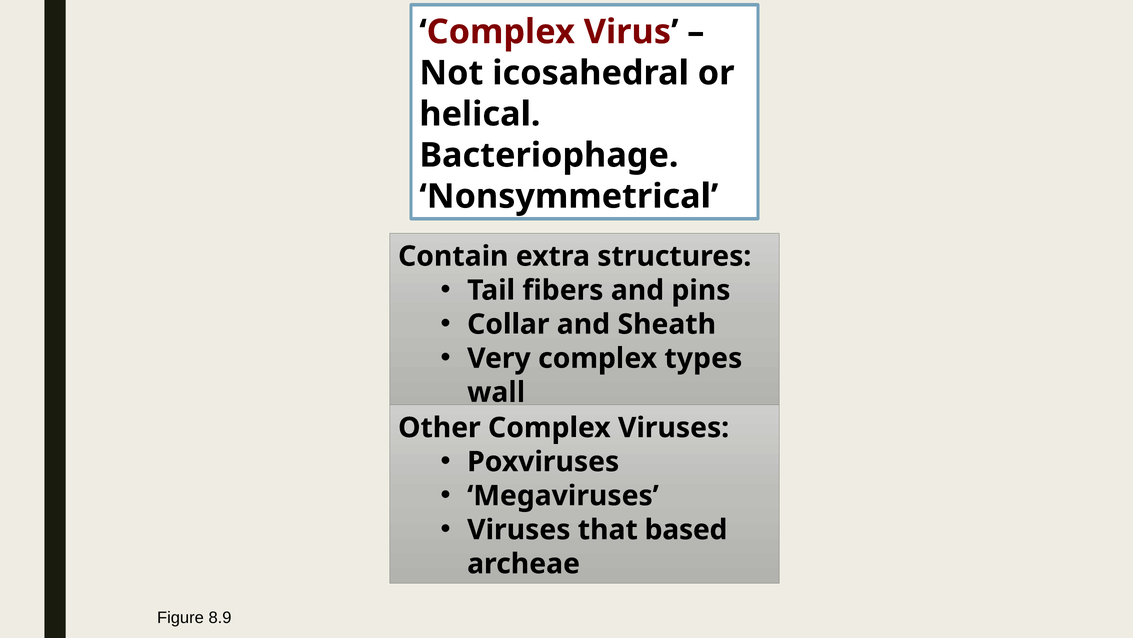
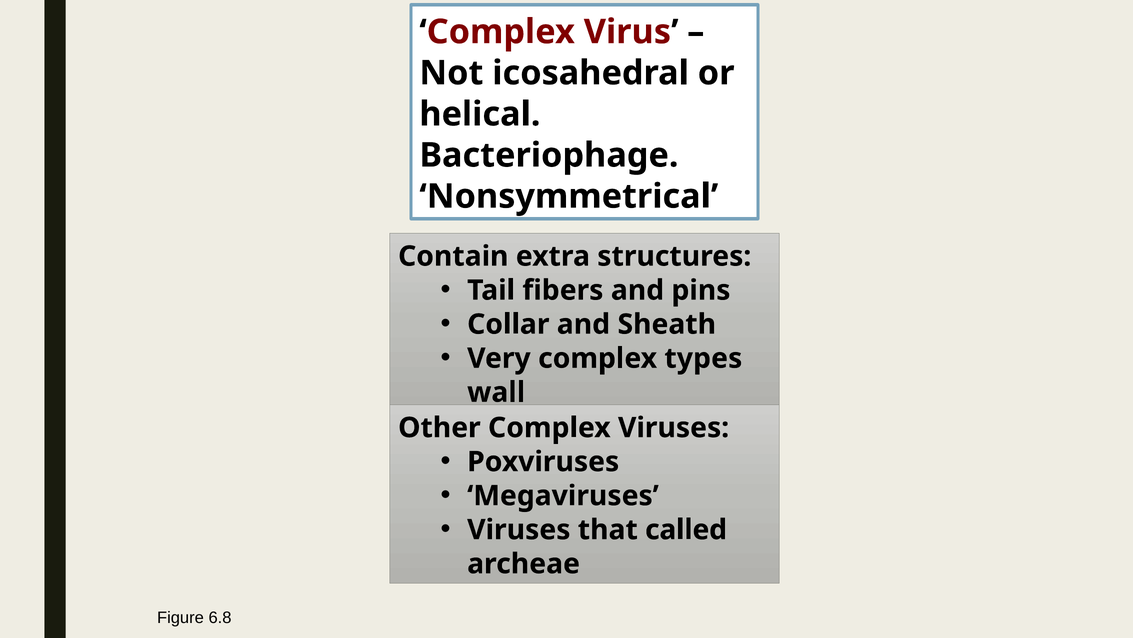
based: based -> called
8.9: 8.9 -> 6.8
